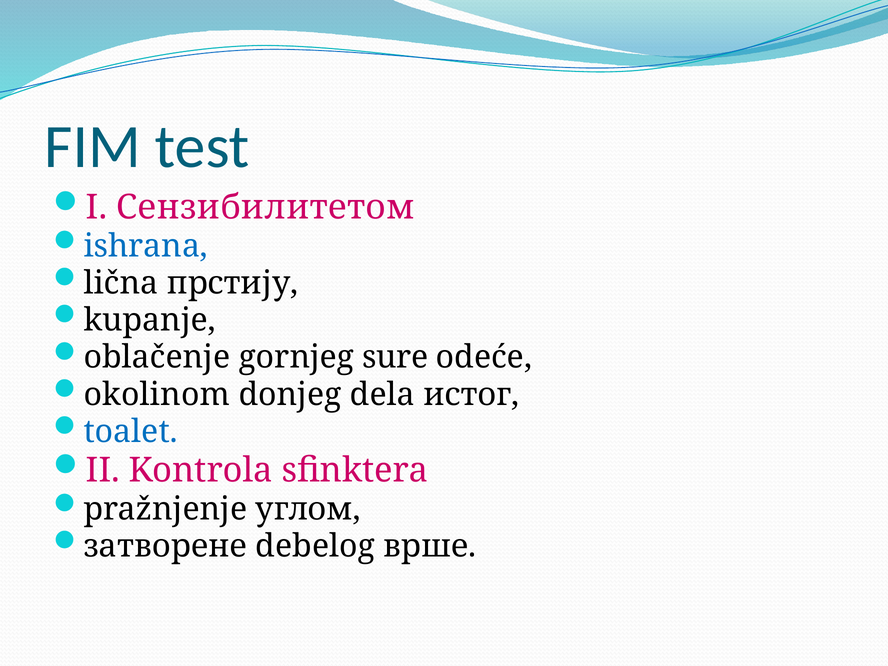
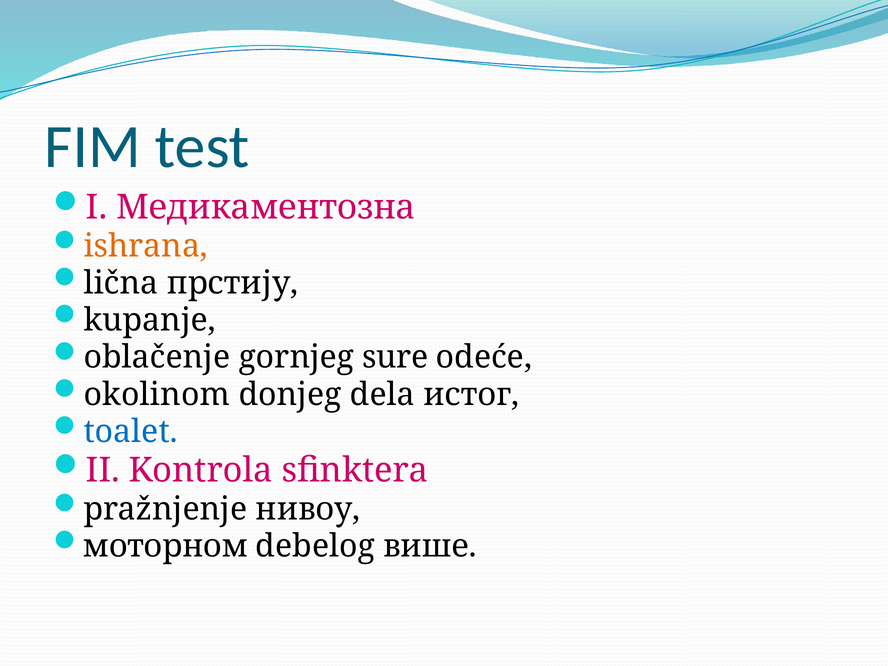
Сензибилитетом: Сензибилитетом -> Медикаментозна
ishrana colour: blue -> orange
углом: углом -> нивоу
затворене: затворене -> моторном
врше: врше -> више
